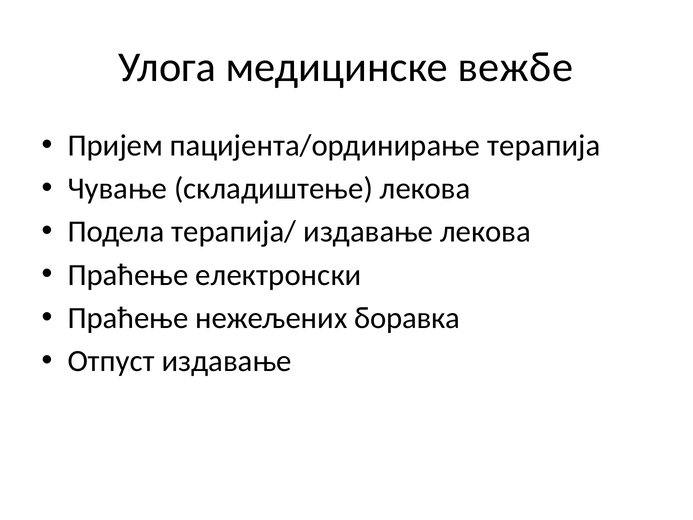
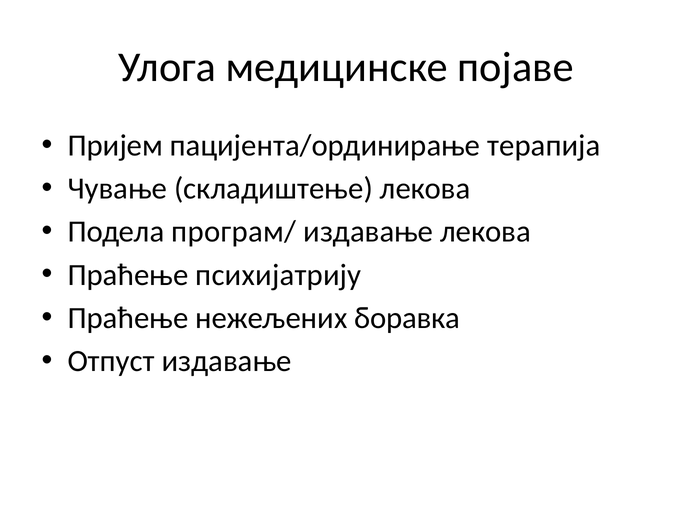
вежбе: вежбе -> појаве
терапија/: терапија/ -> програм/
електронски: електронски -> психијатрију
